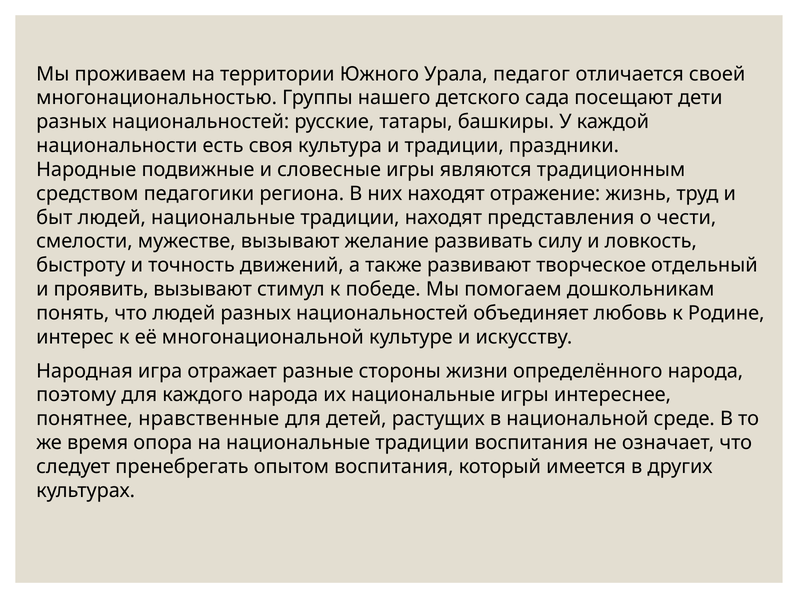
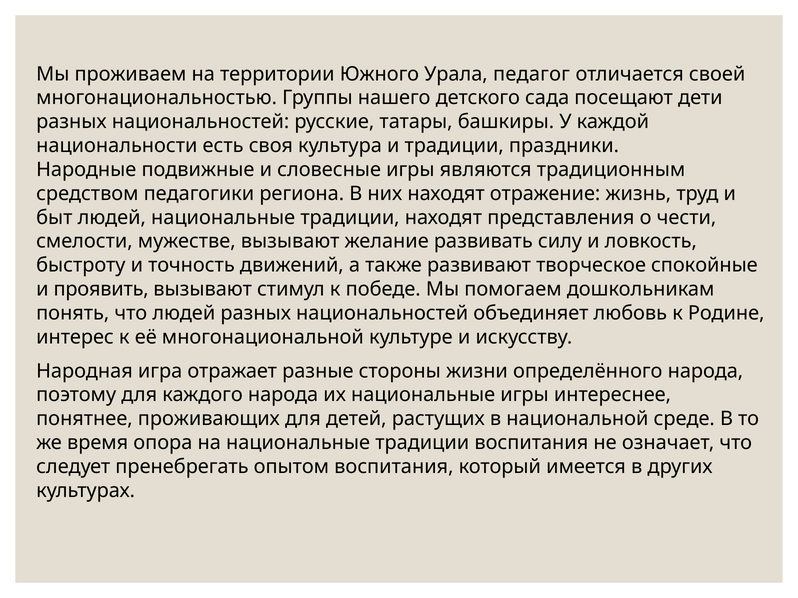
отдельный: отдельный -> спокойные
нравственные: нравственные -> проживающих
